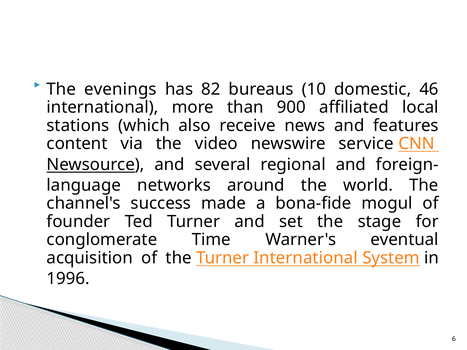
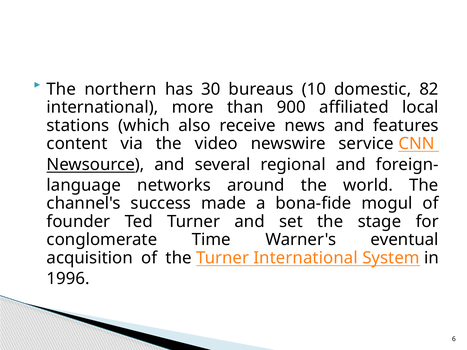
evenings: evenings -> northern
82: 82 -> 30
46: 46 -> 82
